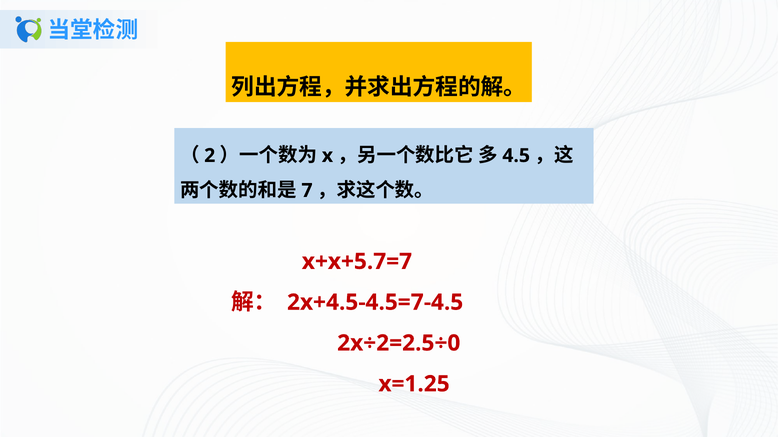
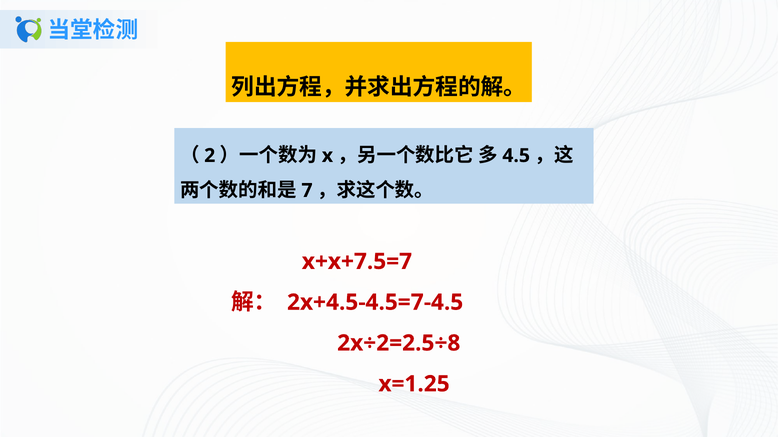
x+x+5.7=7: x+x+5.7=7 -> x+x+7.5=7
2x÷2=2.5÷0: 2x÷2=2.5÷0 -> 2x÷2=2.5÷8
